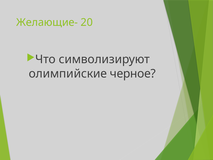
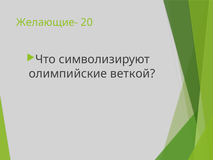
черное: черное -> веткой
